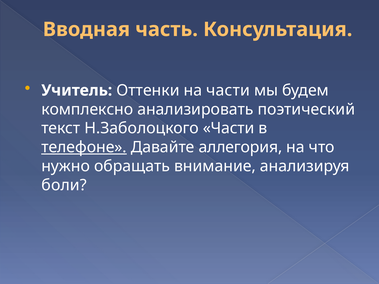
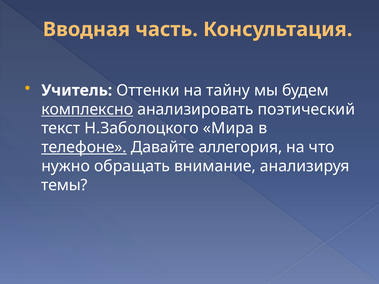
на части: части -> тайну
комплексно underline: none -> present
Н.Заболоцкого Части: Части -> Мира
боли: боли -> темы
